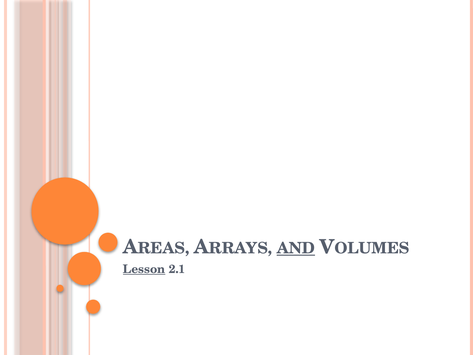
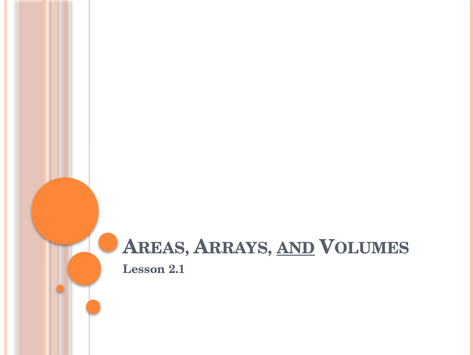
Lesson underline: present -> none
